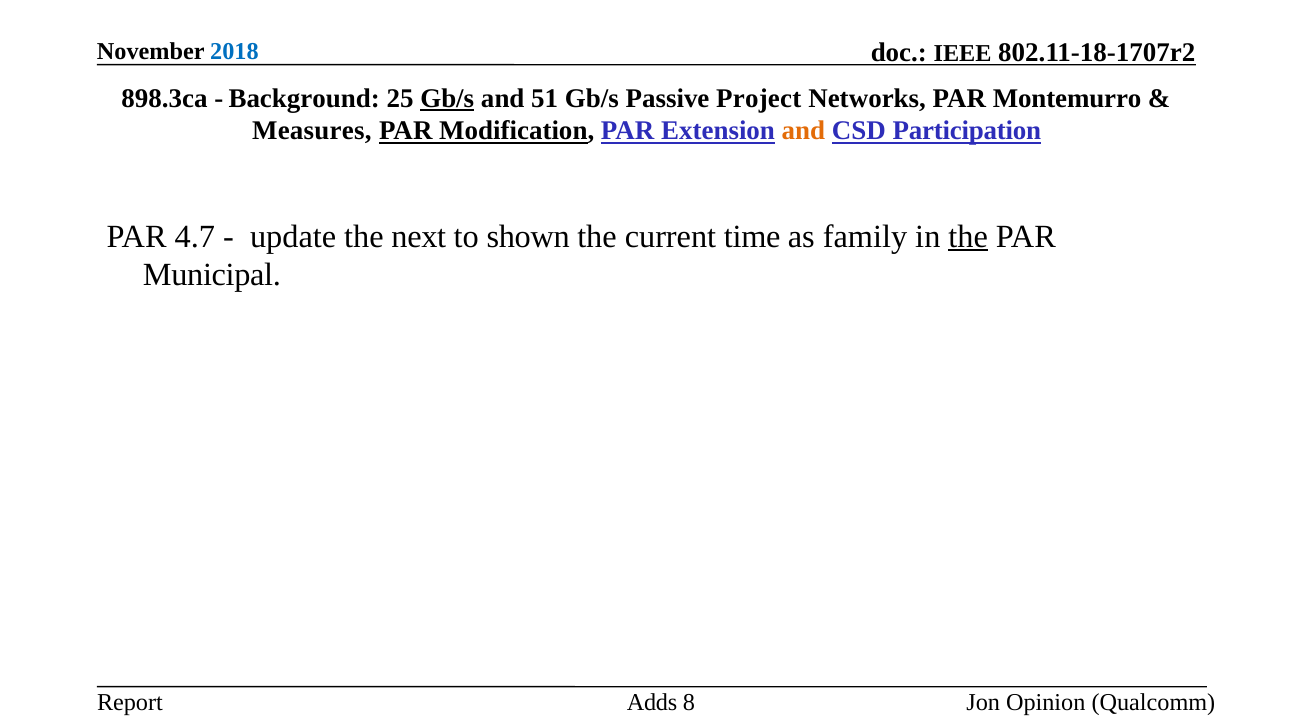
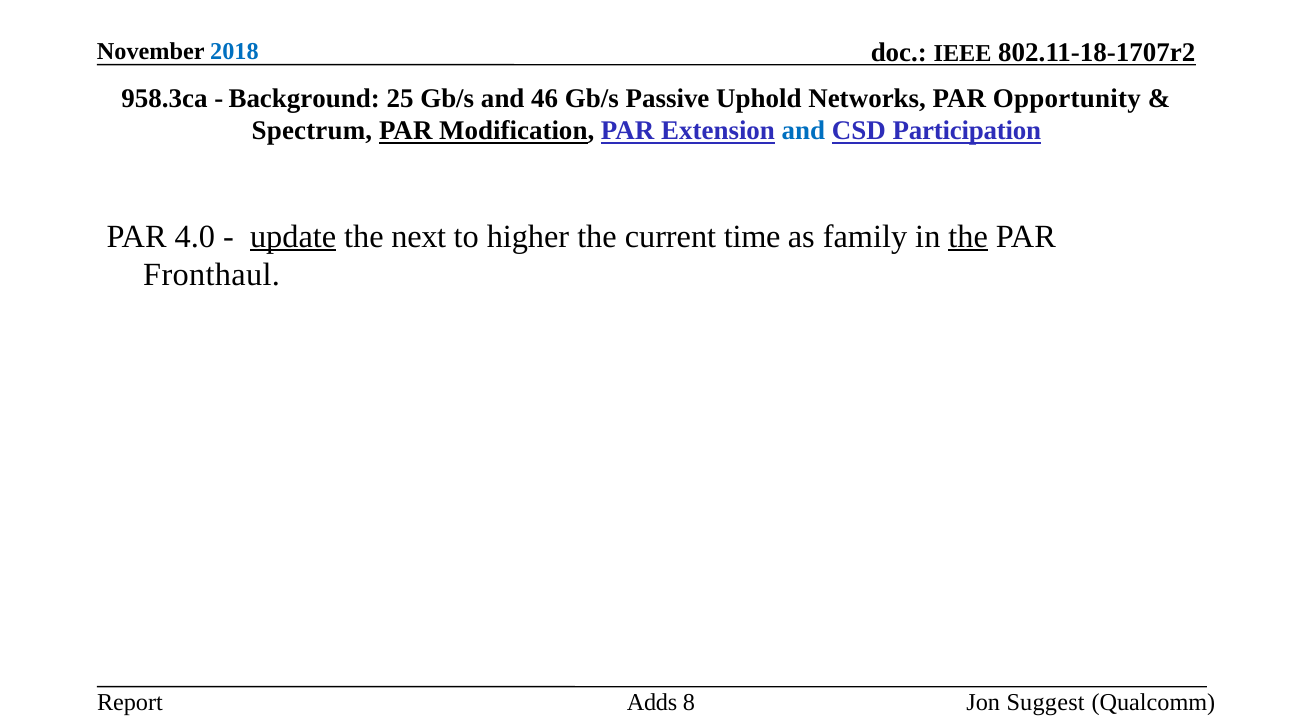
898.3ca: 898.3ca -> 958.3ca
Gb/s at (447, 99) underline: present -> none
51: 51 -> 46
Project: Project -> Uphold
Montemurro: Montemurro -> Opportunity
Measures: Measures -> Spectrum
and at (803, 131) colour: orange -> blue
4.7: 4.7 -> 4.0
update underline: none -> present
shown: shown -> higher
Municipal: Municipal -> Fronthaul
Opinion: Opinion -> Suggest
